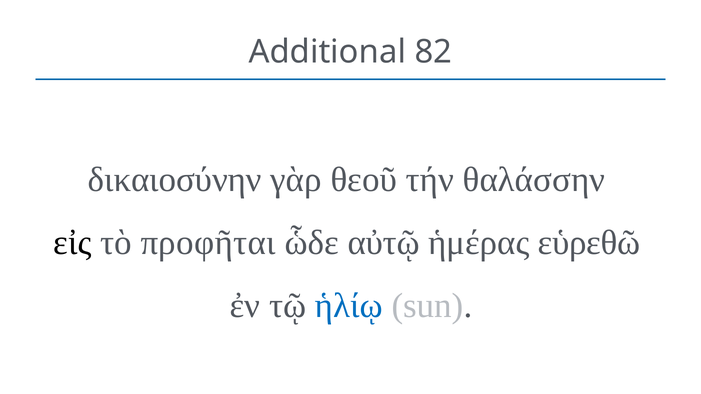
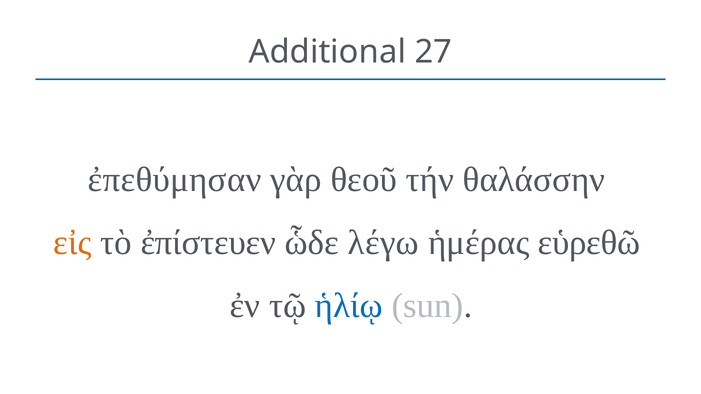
82: 82 -> 27
δικαιοσύνην: δικαιοσύνην -> ἐπεθύμησαν
εἰς colour: black -> orange
προφῆται: προφῆται -> ἐπίστευεν
αὐτῷ: αὐτῷ -> λέγω
